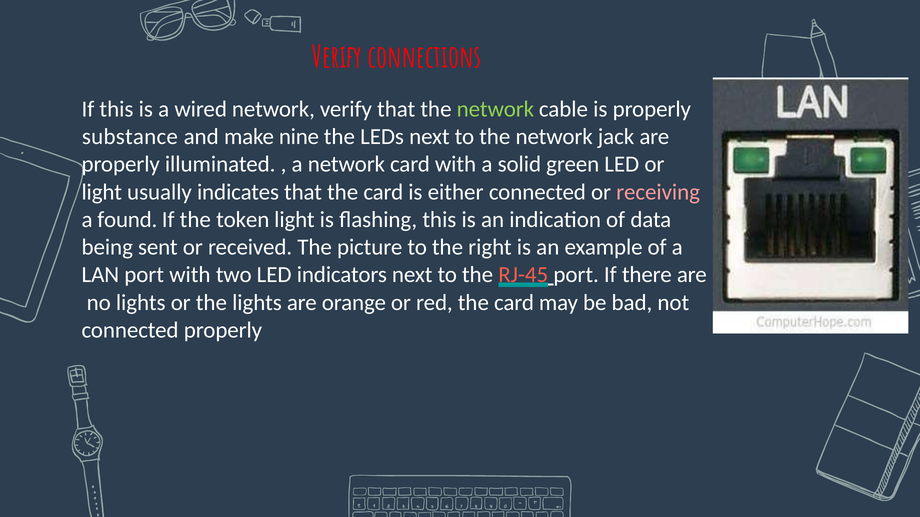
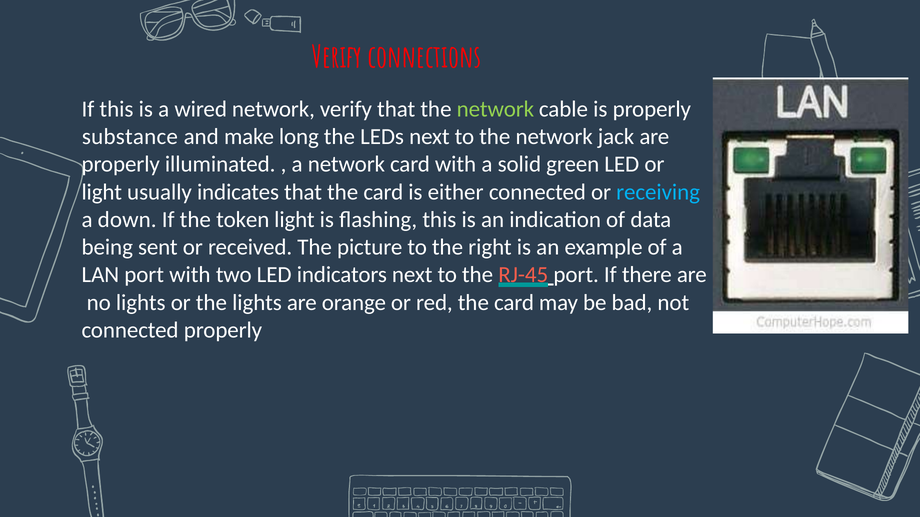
nine: nine -> long
receiving colour: pink -> light blue
found: found -> down
